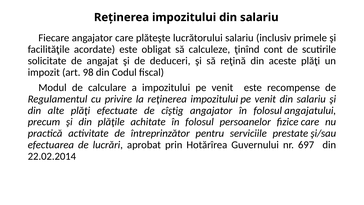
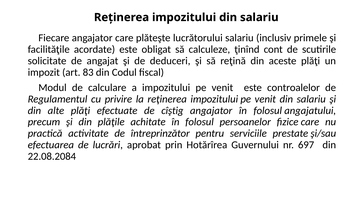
98: 98 -> 83
recompense: recompense -> controalelor
22.02.2014: 22.02.2014 -> 22.08.2084
